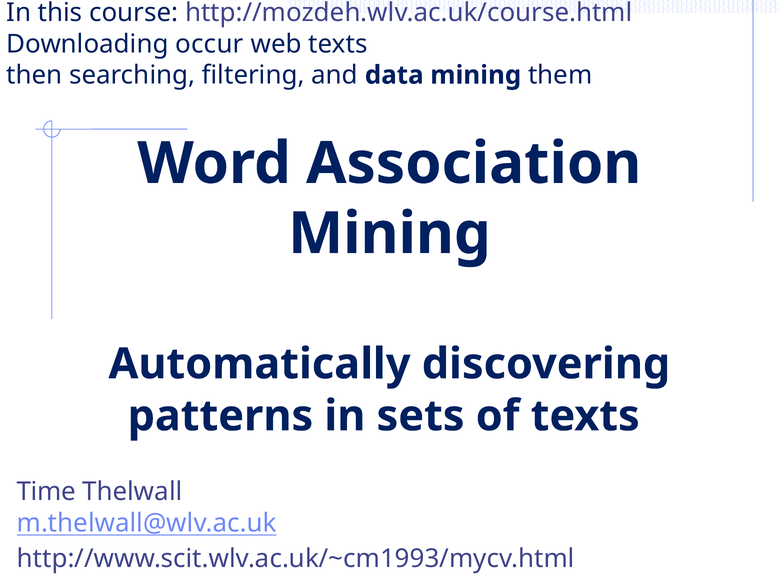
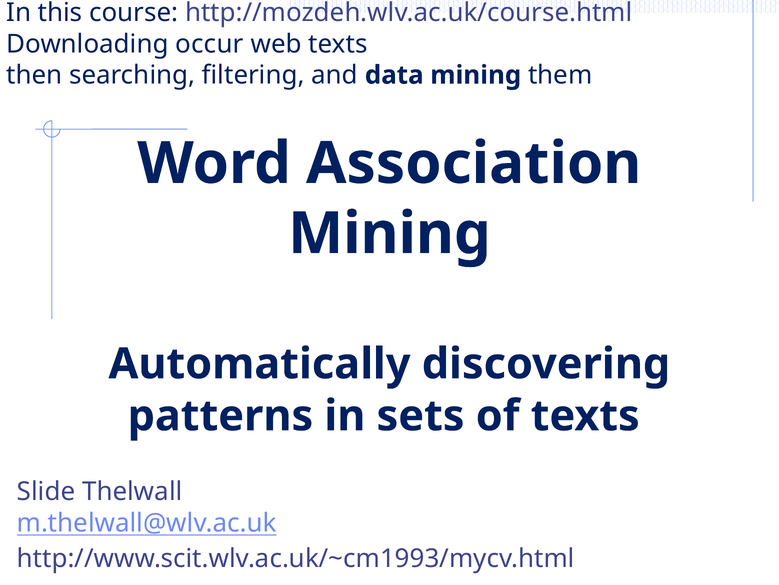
Time: Time -> Slide
